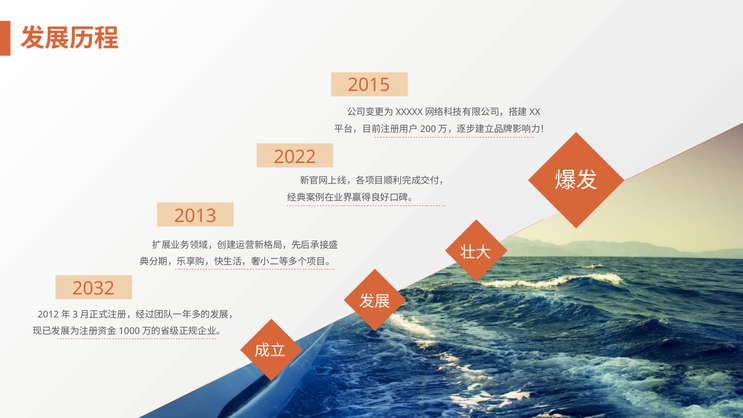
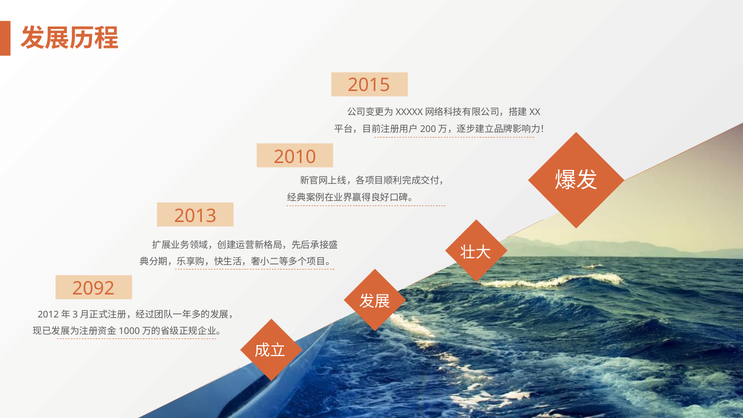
2022: 2022 -> 2010
2032: 2032 -> 2092
